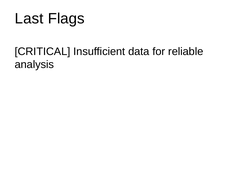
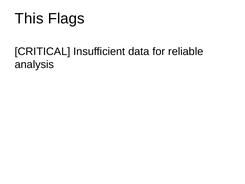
Last: Last -> This
